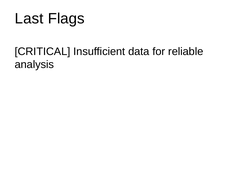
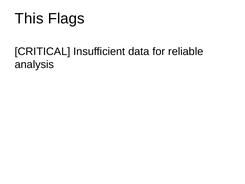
Last: Last -> This
